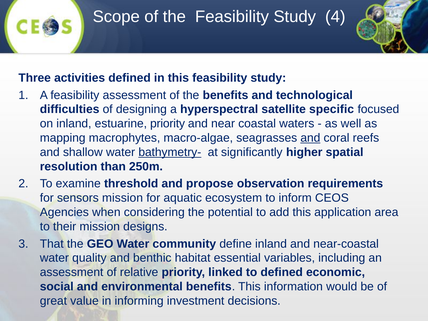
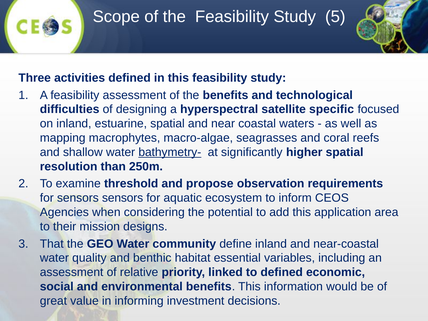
4: 4 -> 5
estuarine priority: priority -> spatial
and at (310, 138) underline: present -> none
sensors mission: mission -> sensors
